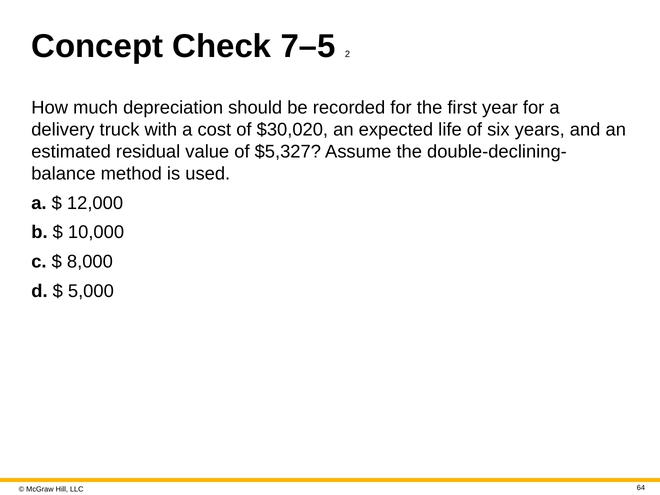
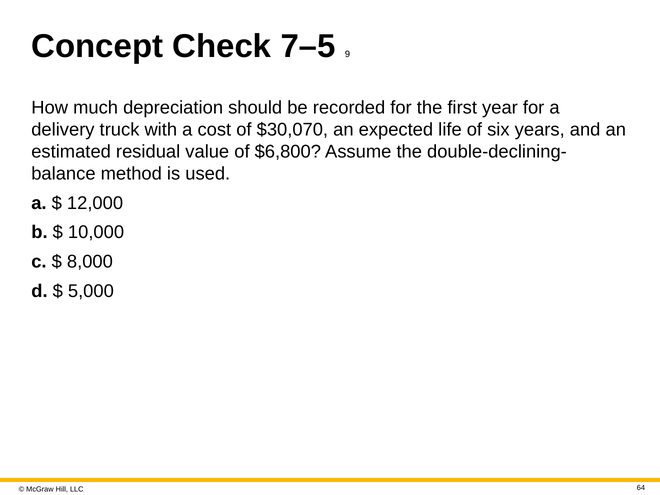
2: 2 -> 9
$30,020: $30,020 -> $30,070
$5,327: $5,327 -> $6,800
